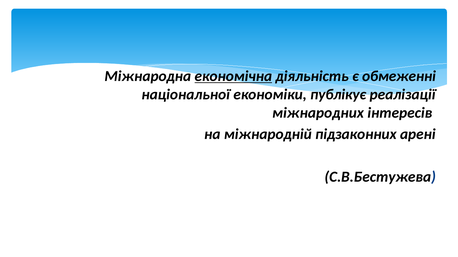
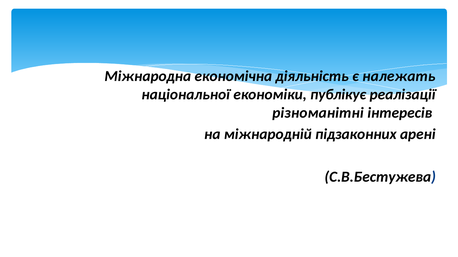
економічна underline: present -> none
обмеженні: обмеженні -> належать
міжнародних: міжнародних -> різноманітні
